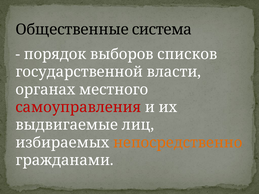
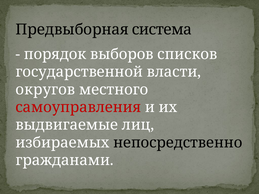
Общественные: Общественные -> Предвыборная
органах: органах -> округов
непосредственно colour: orange -> black
